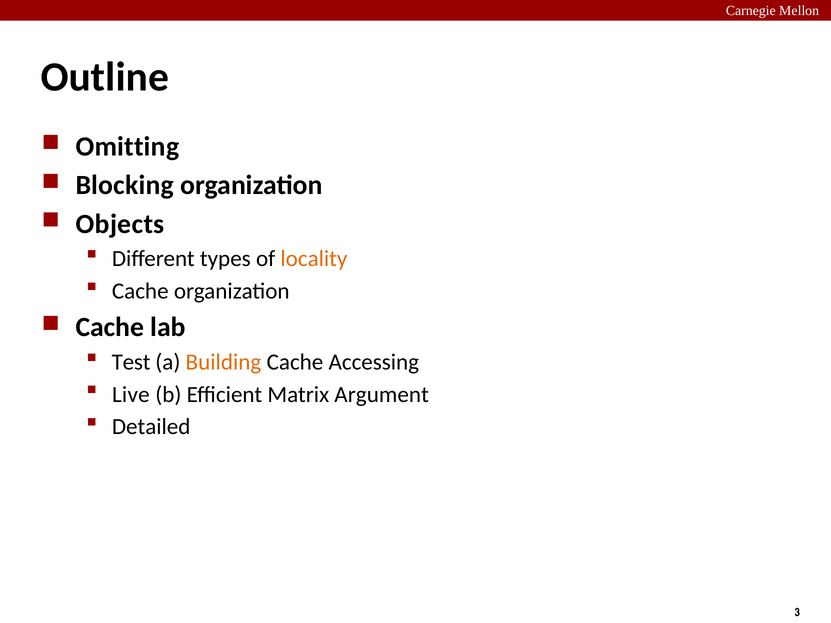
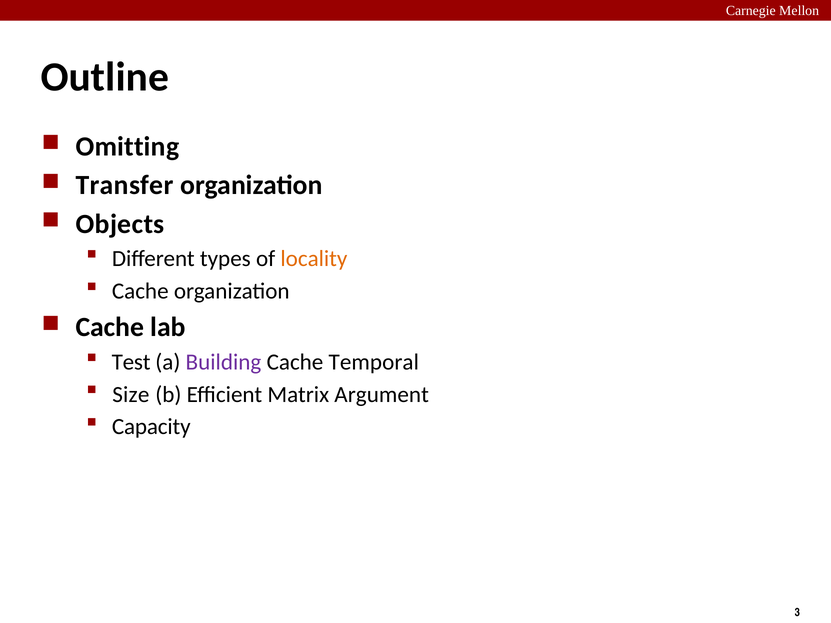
Blocking: Blocking -> Transfer
Building colour: orange -> purple
Accessing: Accessing -> Temporal
Live: Live -> Size
Detailed: Detailed -> Capacity
